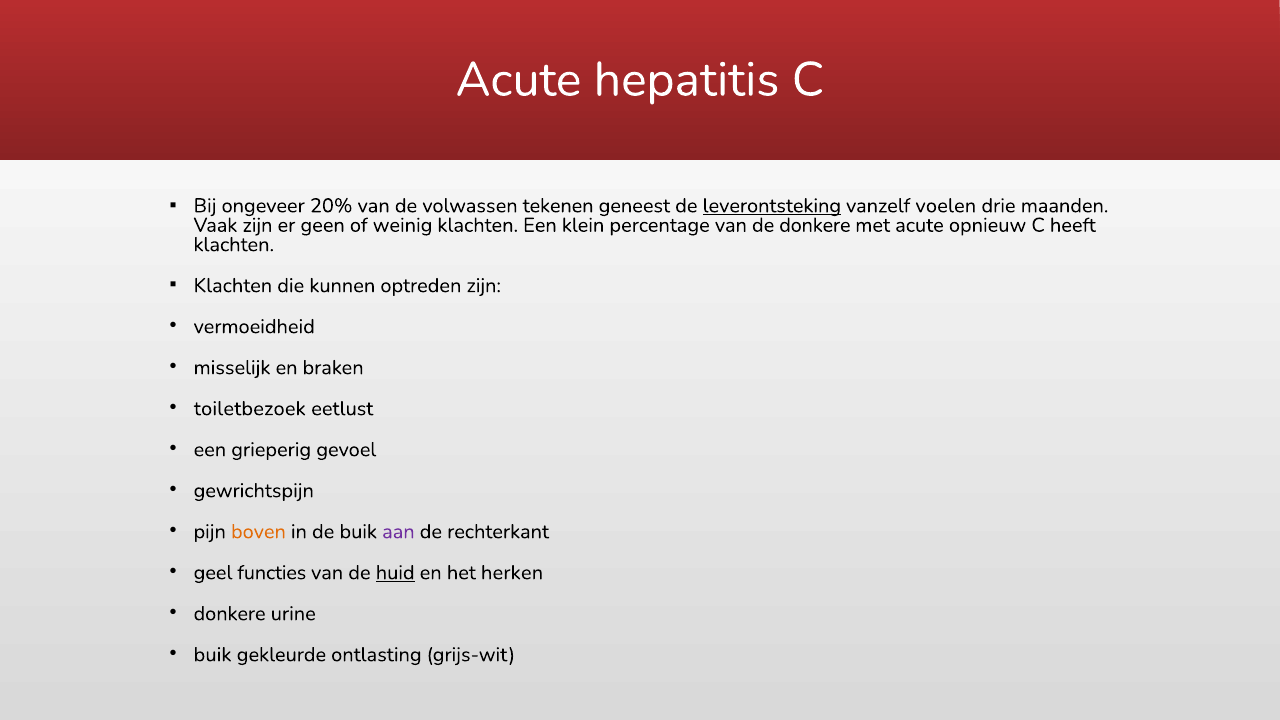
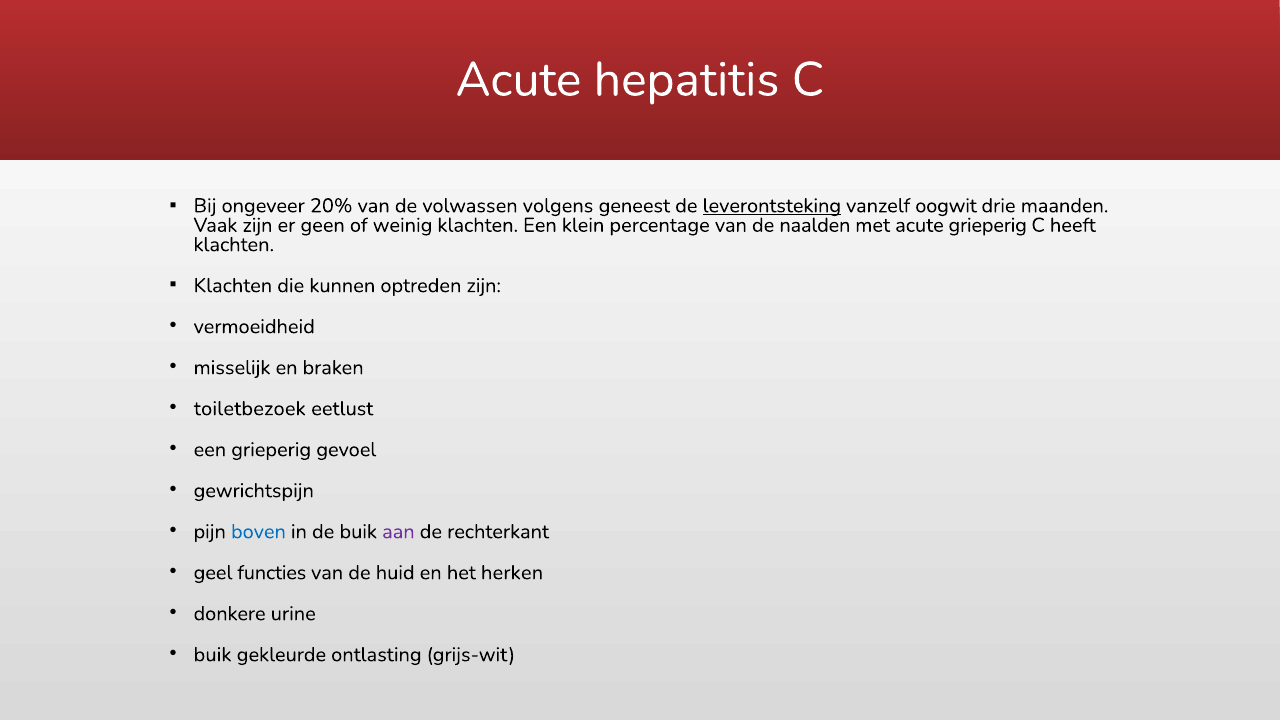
tekenen: tekenen -> volgens
voelen: voelen -> oogwit
de donkere: donkere -> naalden
acute opnieuw: opnieuw -> grieperig
boven colour: orange -> blue
huid underline: present -> none
